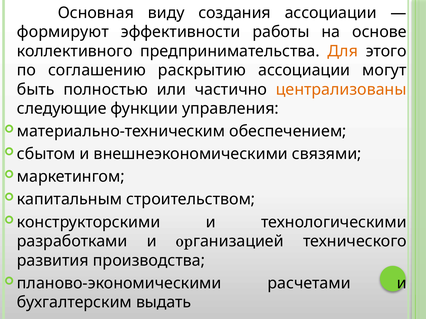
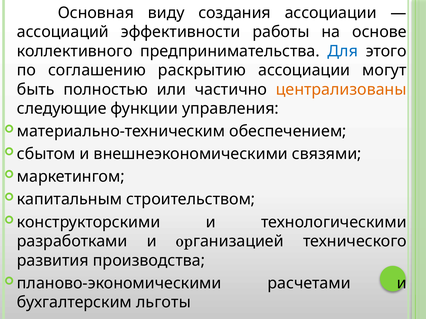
формируют: формируют -> ассоциаций
Для colour: orange -> blue
выдать: выдать -> льготы
